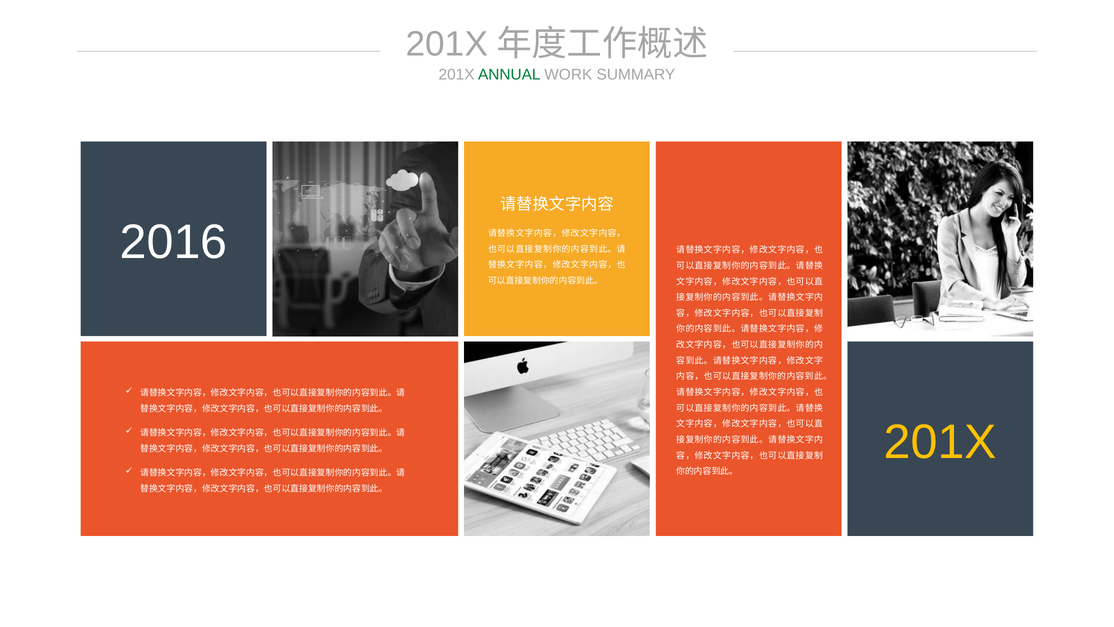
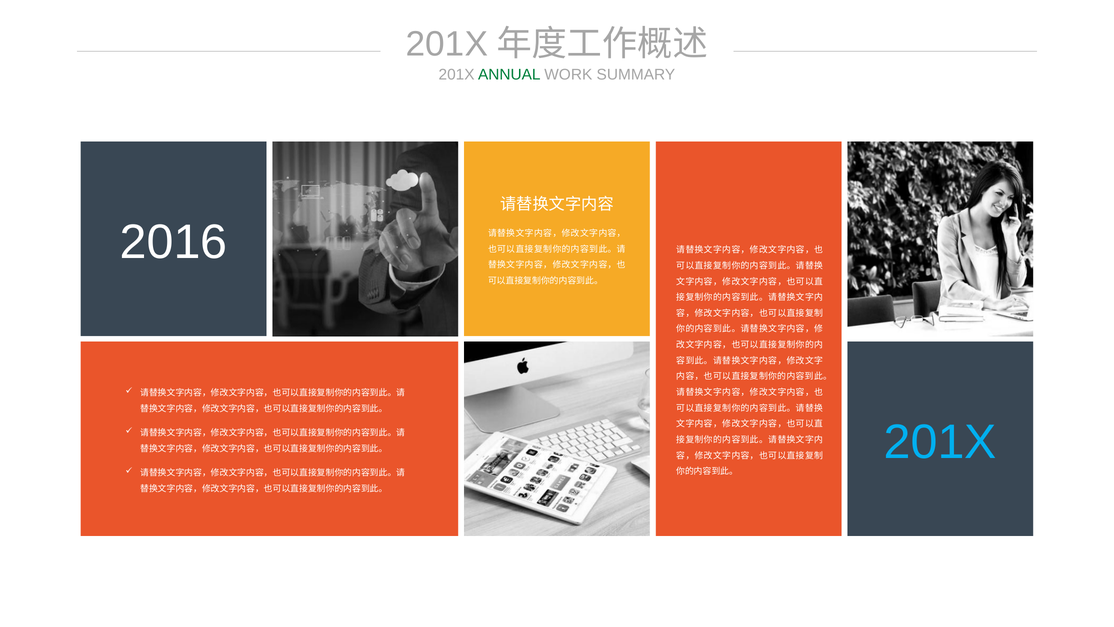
201X at (940, 442) colour: yellow -> light blue
